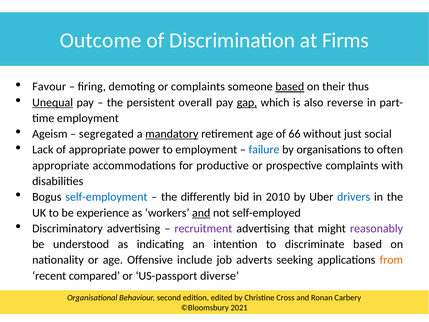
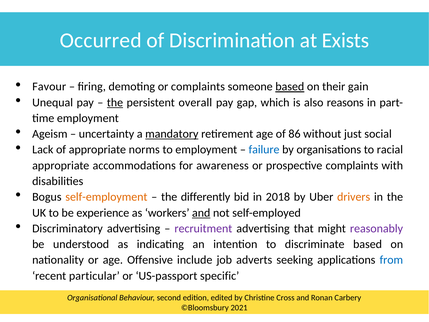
Outcome: Outcome -> Occurred
Firms: Firms -> Exists
thus: thus -> gain
Unequal underline: present -> none
the at (115, 102) underline: none -> present
gap underline: present -> none
reverse: reverse -> reasons
segregated: segregated -> uncertainty
66: 66 -> 86
power: power -> norms
often: often -> racial
productive: productive -> awareness
self-employment colour: blue -> orange
2010: 2010 -> 2018
drivers colour: blue -> orange
from colour: orange -> blue
compared: compared -> particular
diverse: diverse -> specific
